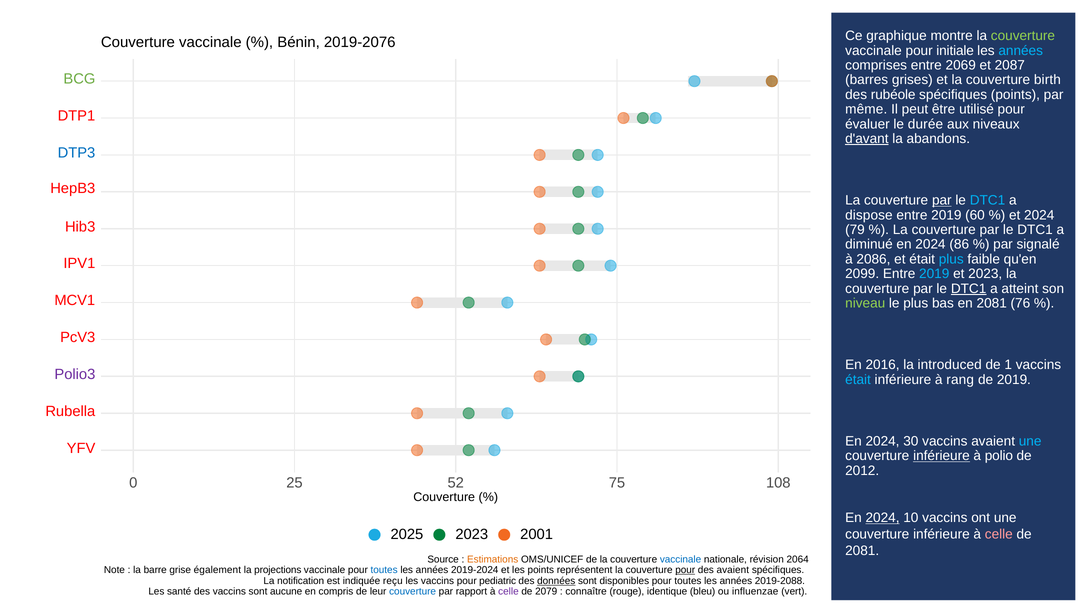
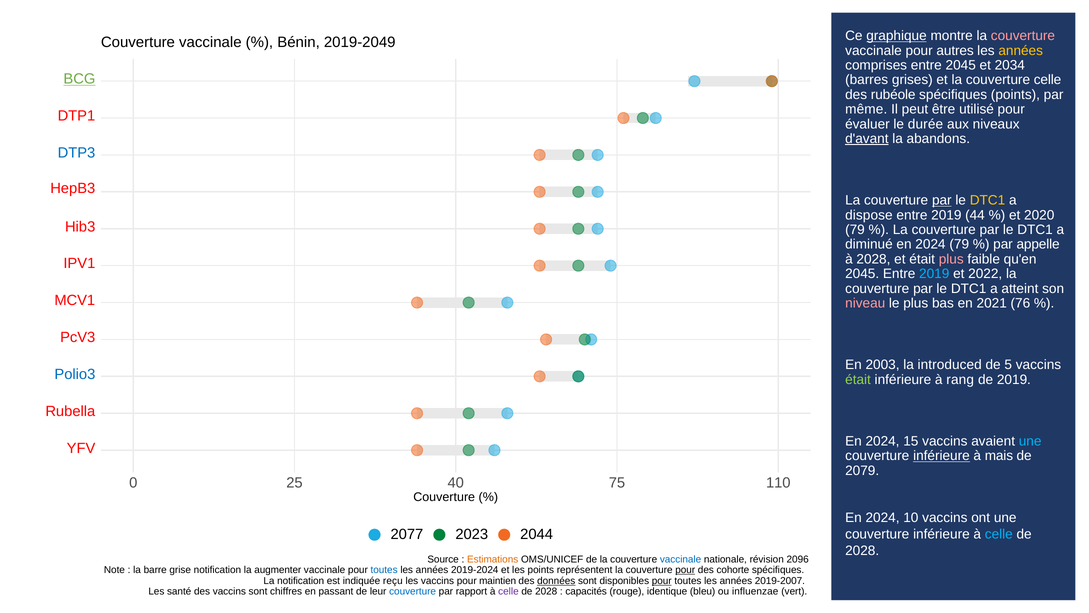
graphique underline: none -> present
couverture at (1023, 36) colour: light green -> pink
2019-2076: 2019-2076 -> 2019-2049
initiale: initiale -> autres
années at (1021, 50) colour: light blue -> yellow
entre 2069: 2069 -> 2045
2087: 2087 -> 2034
BCG underline: none -> present
couverture birth: birth -> celle
DTC1 at (988, 200) colour: light blue -> yellow
60: 60 -> 44
et 2024: 2024 -> 2020
2024 86: 86 -> 79
signalé: signalé -> appelle
à 2086: 2086 -> 2028
plus at (951, 259) colour: light blue -> pink
2099 at (862, 274): 2099 -> 2045
et 2023: 2023 -> 2022
DTC1 at (969, 288) underline: present -> none
niveau colour: light green -> pink
en 2081: 2081 -> 2021
2016: 2016 -> 2003
1: 1 -> 5
Polio3 colour: purple -> blue
était at (858, 379) colour: light blue -> light green
30: 30 -> 15
polio: polio -> mais
2012: 2012 -> 2079
52: 52 -> 40
108: 108 -> 110
2024 at (883, 518) underline: present -> none
2025: 2025 -> 2077
2001: 2001 -> 2044
celle at (999, 534) colour: pink -> light blue
2081 at (862, 550): 2081 -> 2028
2064: 2064 -> 2096
grise également: également -> notification
projections: projections -> augmenter
des avaient: avaient -> cohorte
pediatric: pediatric -> maintien
pour at (662, 580) underline: none -> present
2019-2088: 2019-2088 -> 2019-2007
aucune: aucune -> chiffres
compris: compris -> passant
2079 at (546, 591): 2079 -> 2028
connaître: connaître -> capacités
